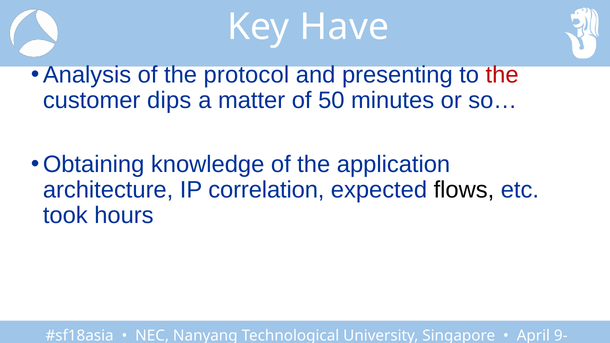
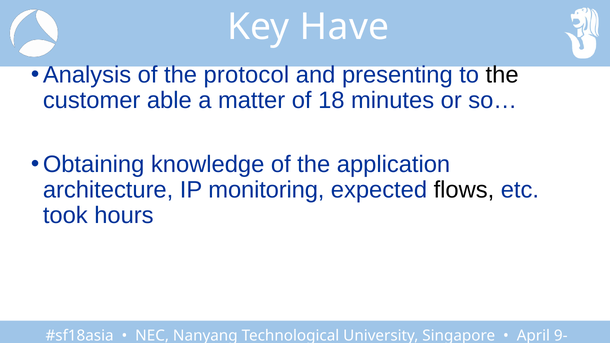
the at (502, 75) colour: red -> black
dips: dips -> able
50: 50 -> 18
correlation: correlation -> monitoring
